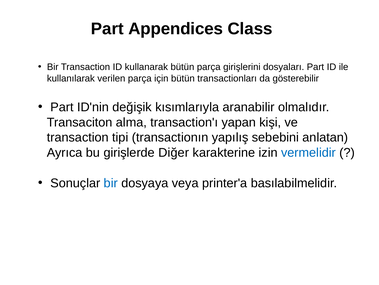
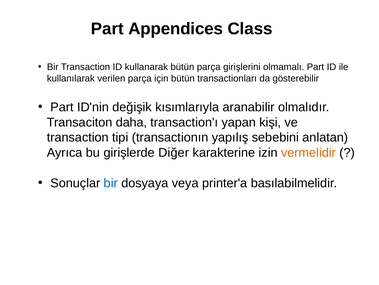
dosyaları: dosyaları -> olmamalı
alma: alma -> daha
vermelidir colour: blue -> orange
